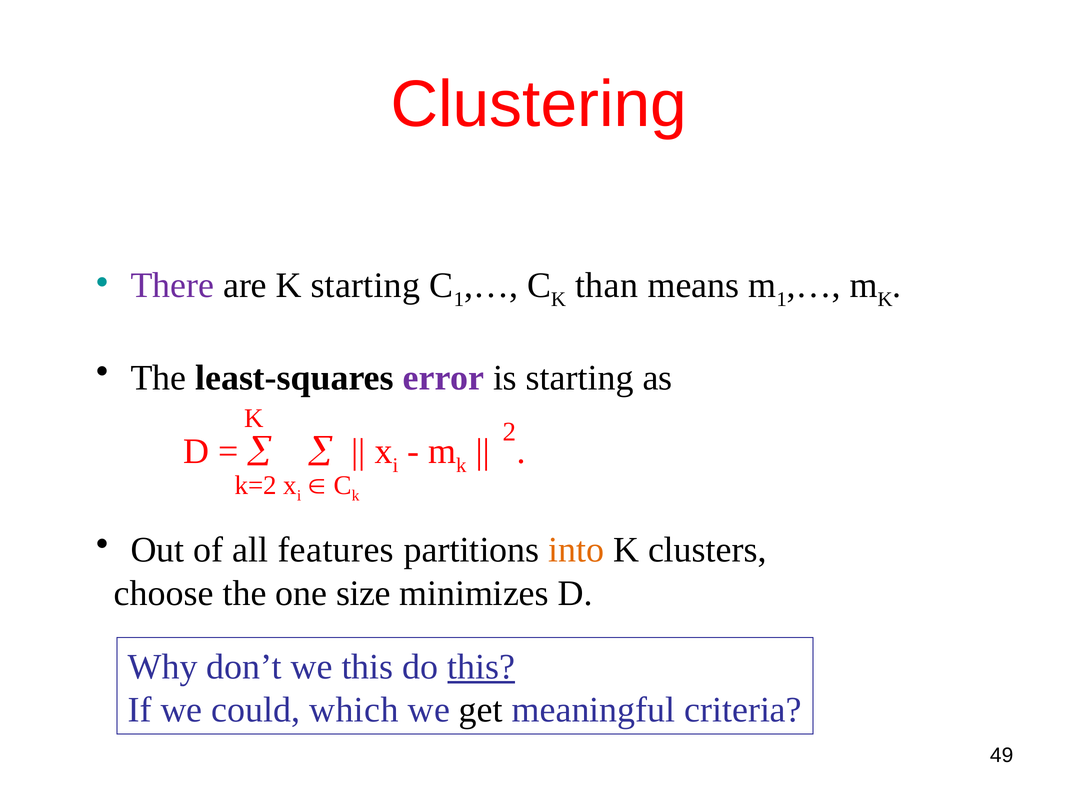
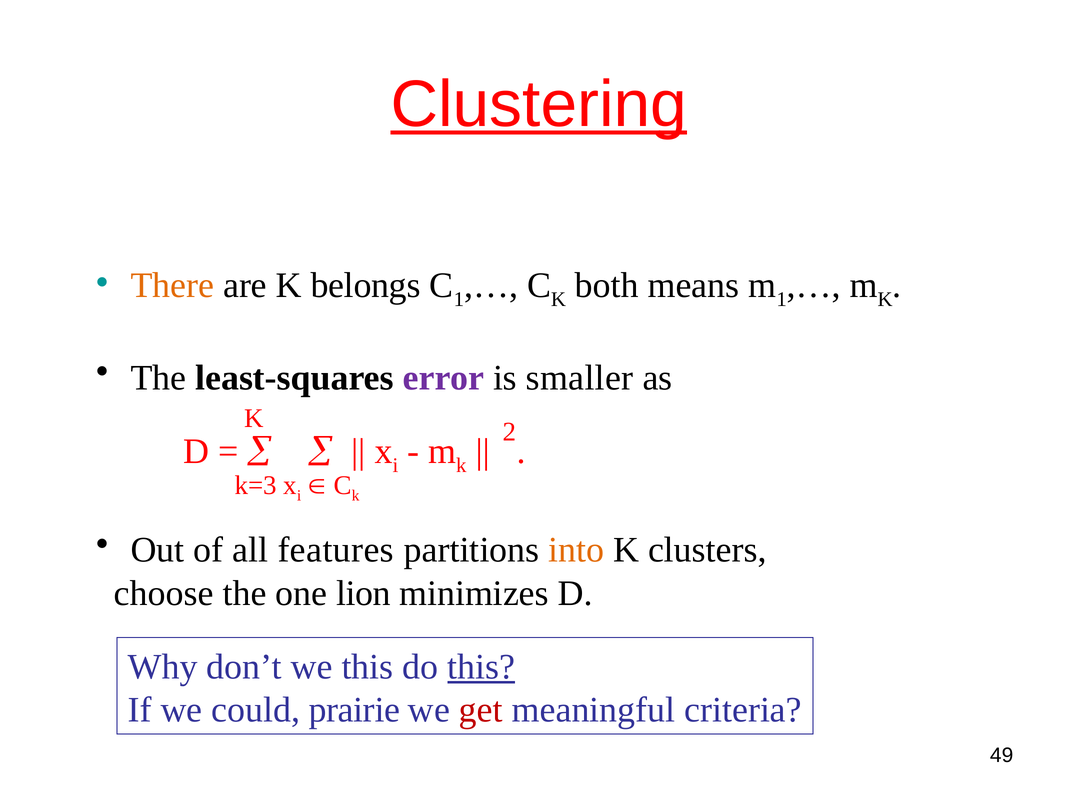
Clustering underline: none -> present
There colour: purple -> orange
K starting: starting -> belongs
than: than -> both
is starting: starting -> smaller
k=2: k=2 -> k=3
size: size -> lion
which: which -> prairie
get colour: black -> red
